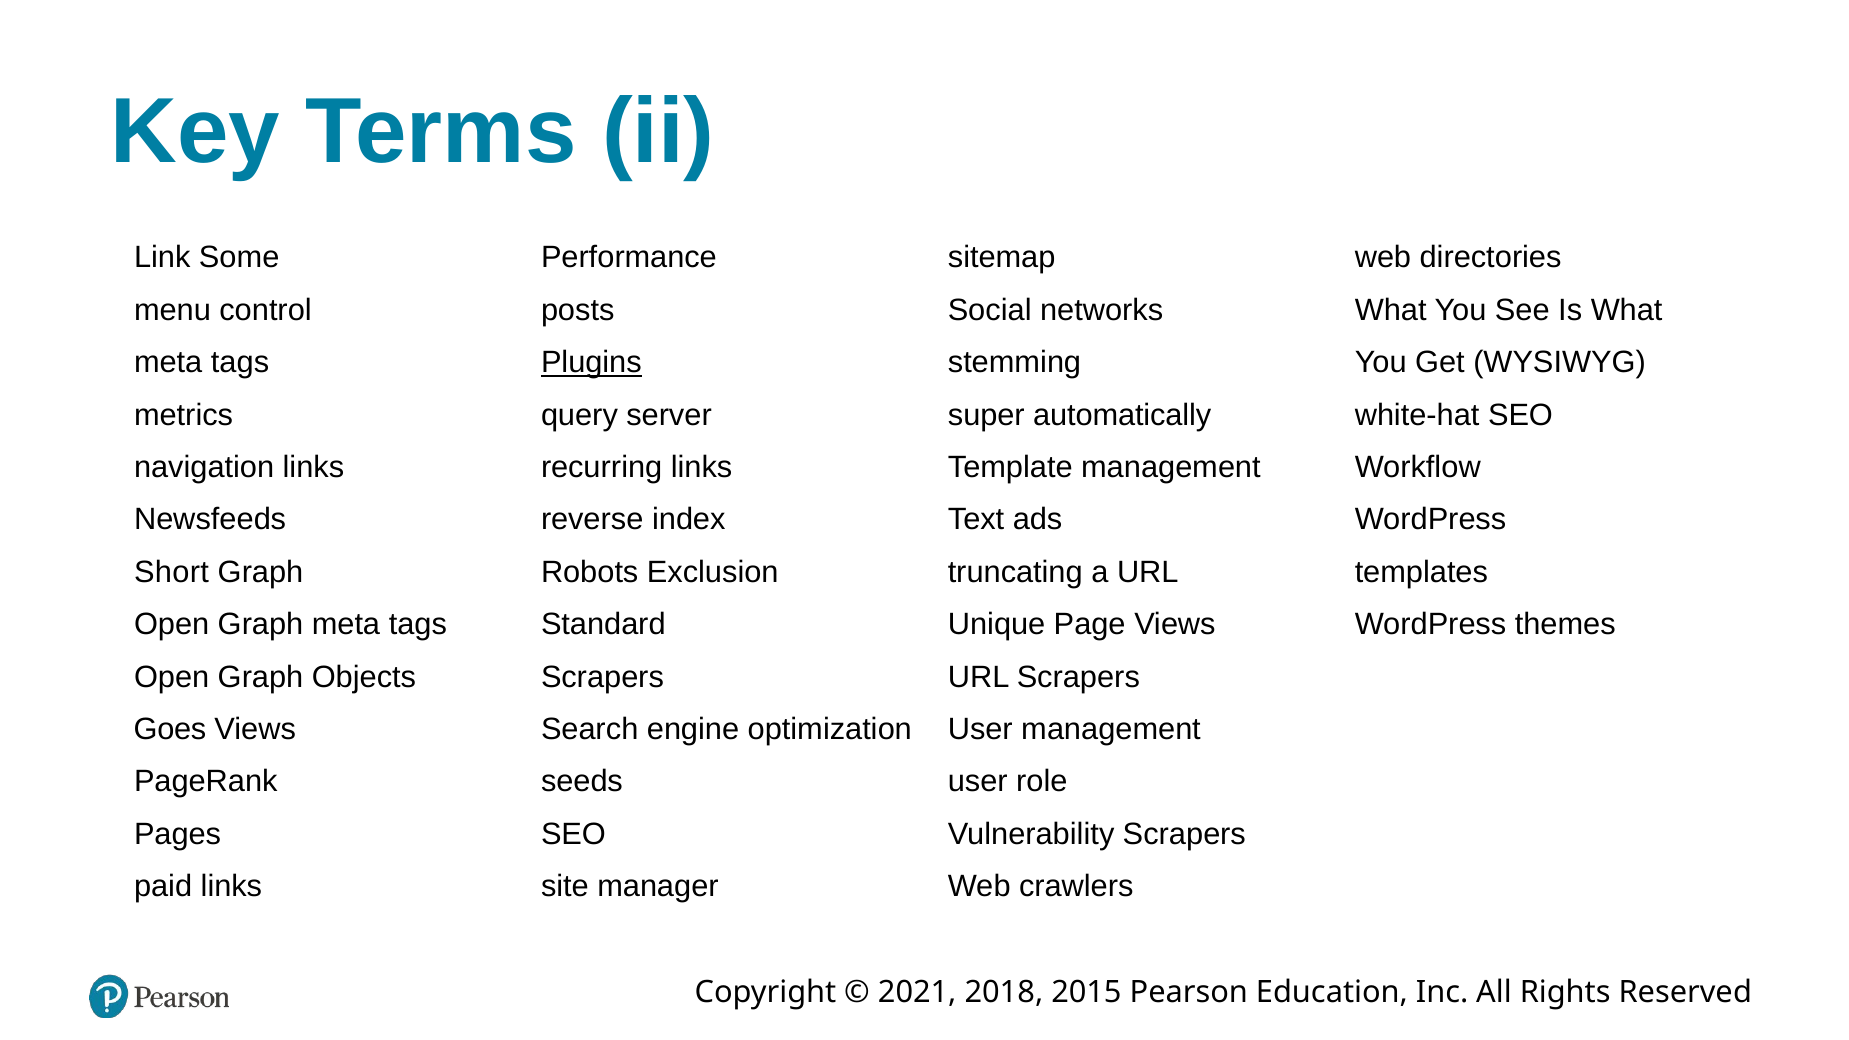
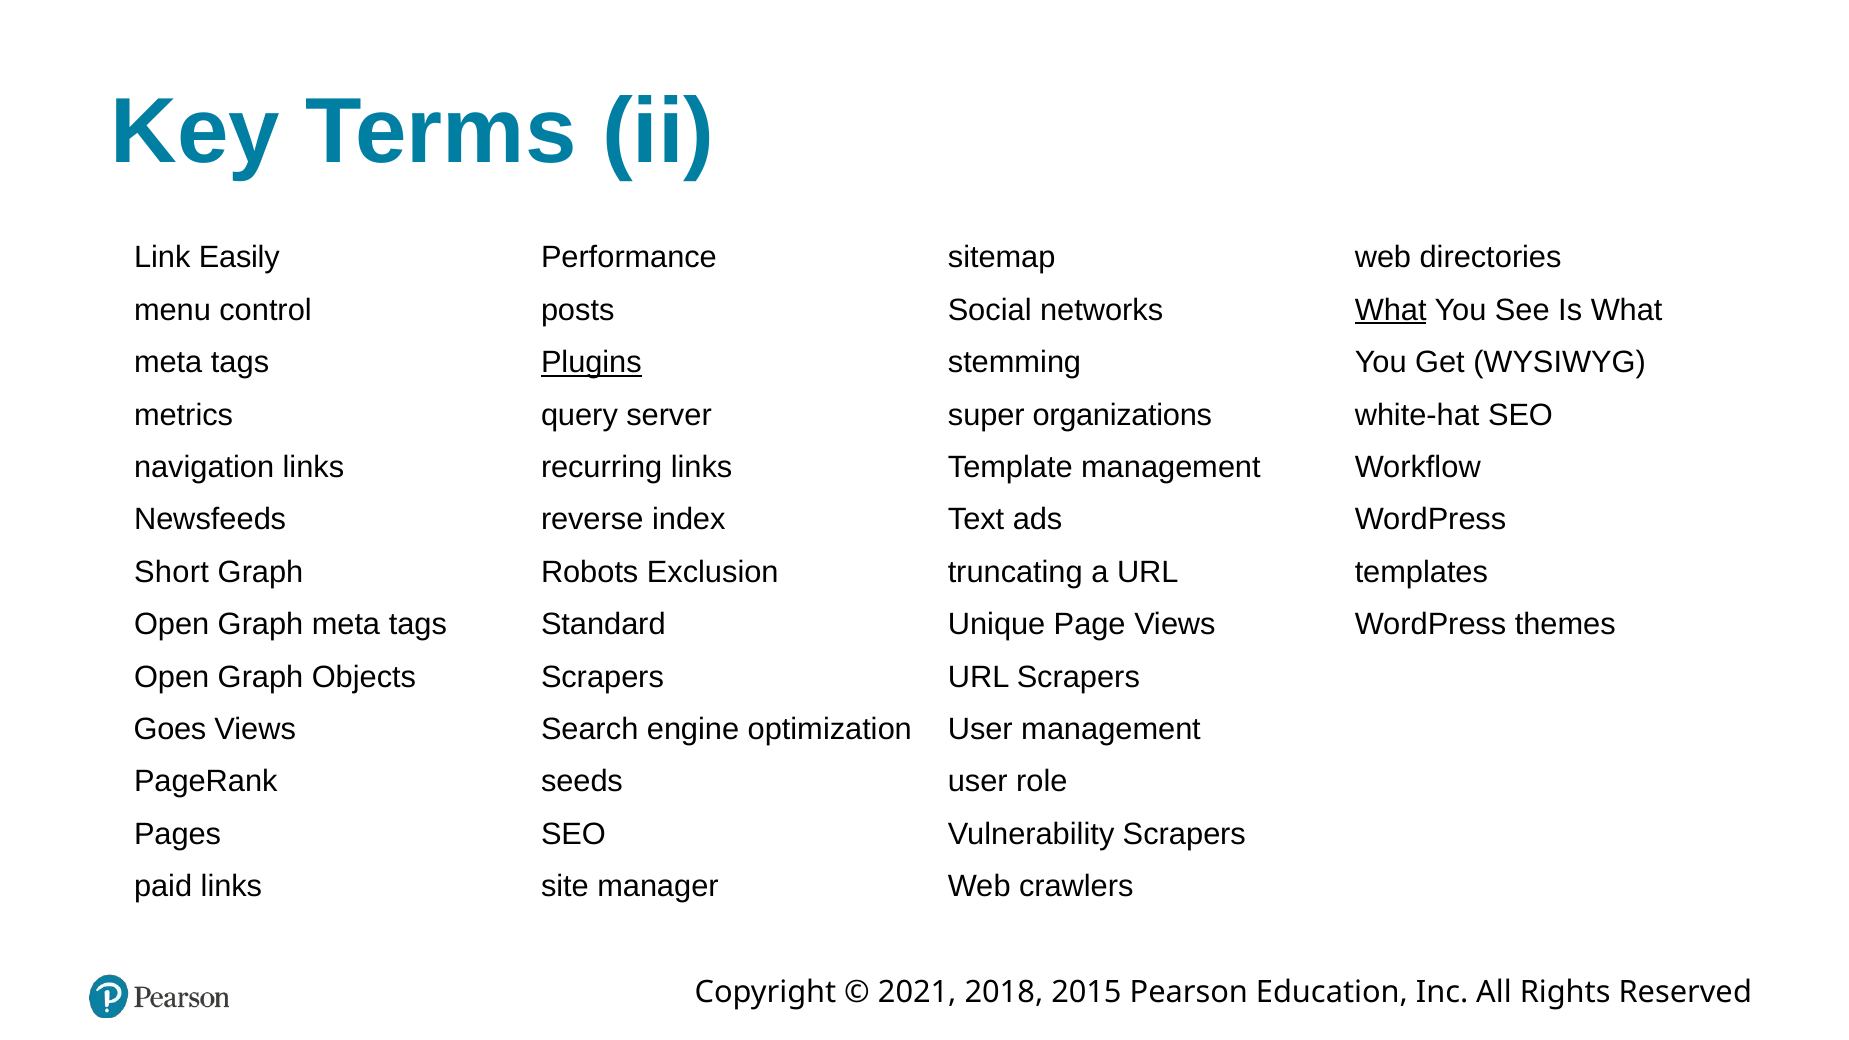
Some: Some -> Easily
What at (1391, 310) underline: none -> present
automatically: automatically -> organizations
